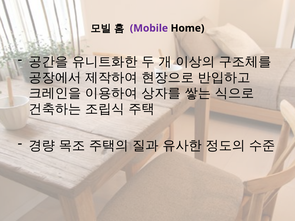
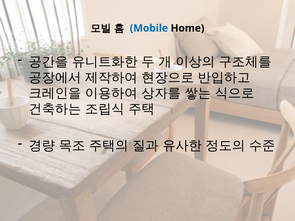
Mobile colour: purple -> blue
